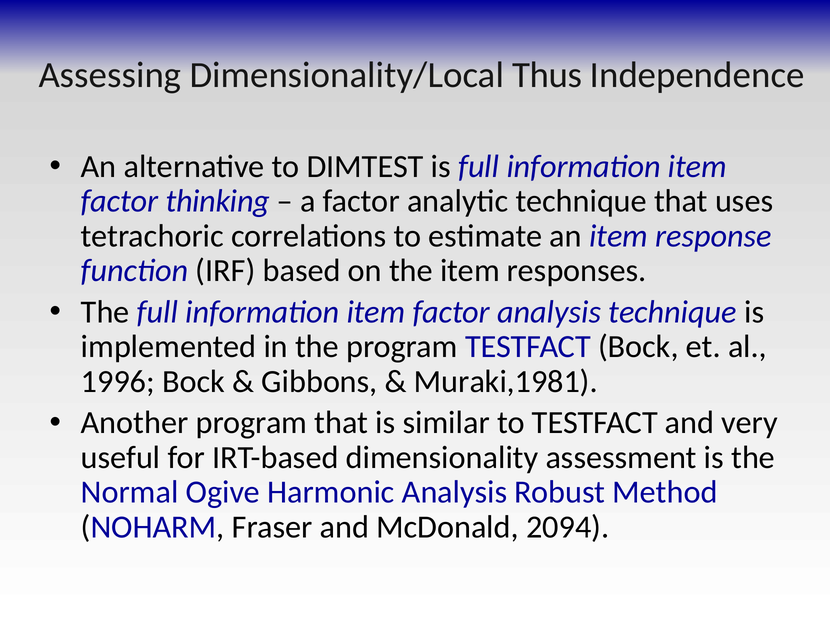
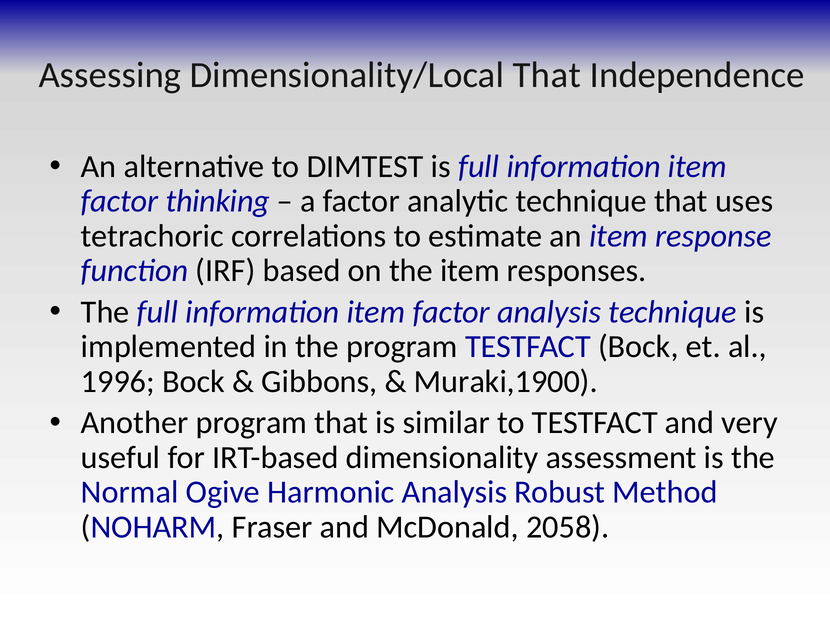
Dimensionality/Local Thus: Thus -> That
Muraki,1981: Muraki,1981 -> Muraki,1900
2094: 2094 -> 2058
